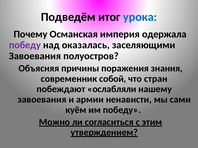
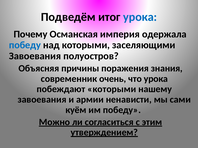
победу at (25, 45) colour: purple -> blue
над оказалась: оказалась -> которыми
собой: собой -> очень
что стран: стран -> урока
побеждают ослабляли: ослабляли -> которыми
